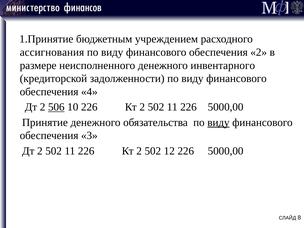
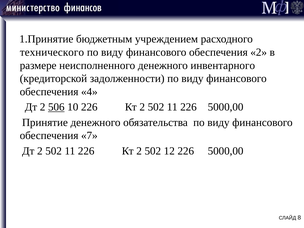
ассигнования: ассигнования -> технического
виду at (218, 122) underline: present -> none
3: 3 -> 7
